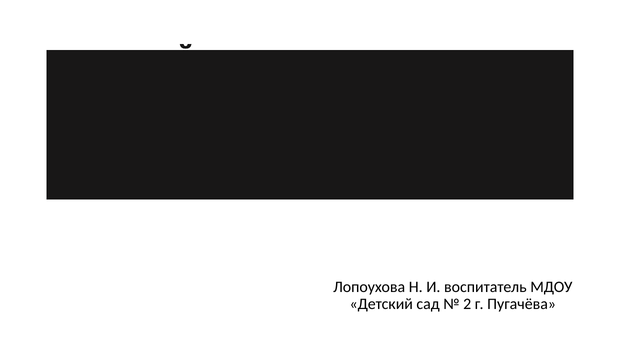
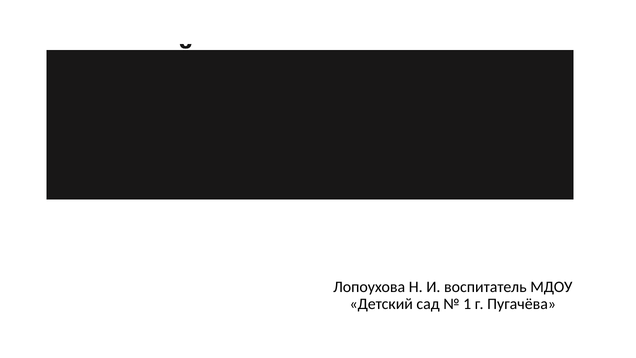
2: 2 -> 1
